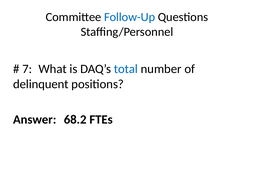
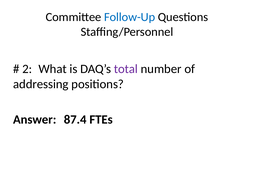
7: 7 -> 2
total colour: blue -> purple
delinquent: delinquent -> addressing
68.2: 68.2 -> 87.4
